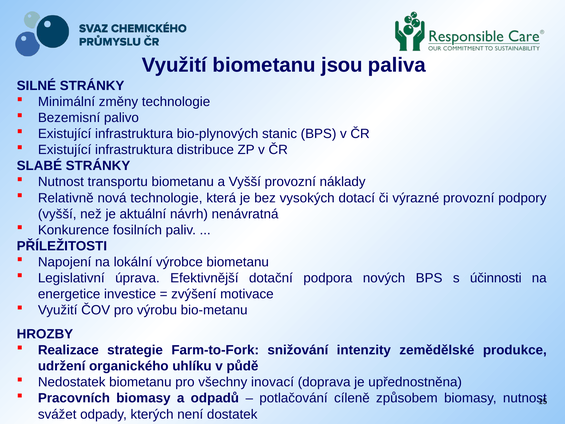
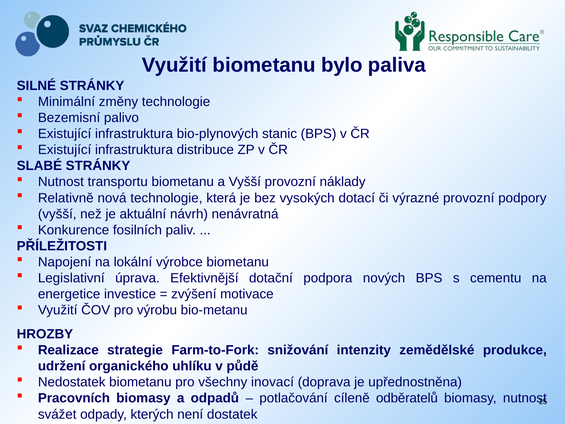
jsou: jsou -> bylo
účinnosti: účinnosti -> cementu
způsobem: způsobem -> odběratelů
